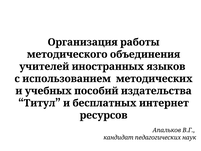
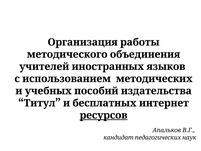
ресурсов underline: none -> present
